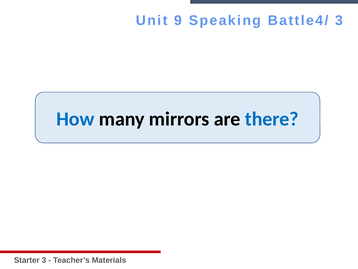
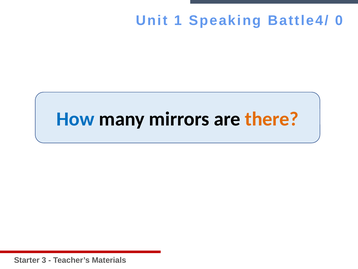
9: 9 -> 1
Battle4/ 3: 3 -> 0
there colour: blue -> orange
